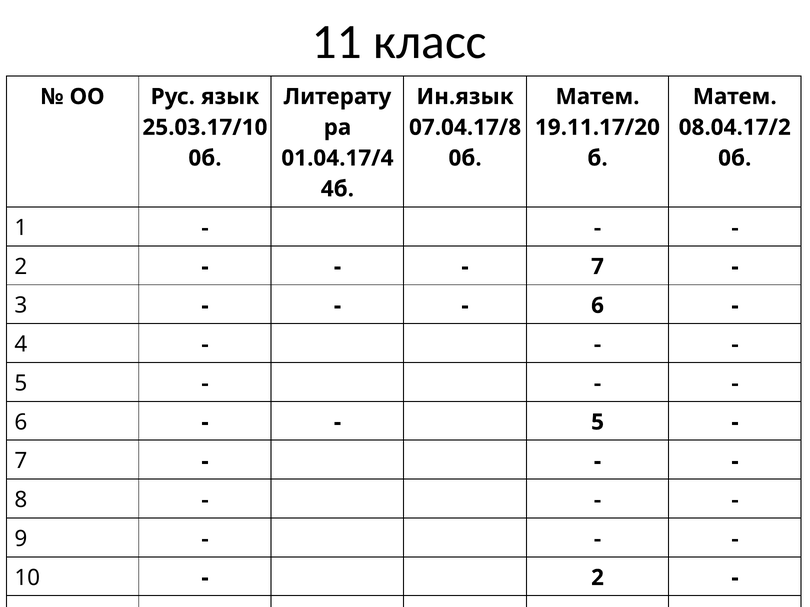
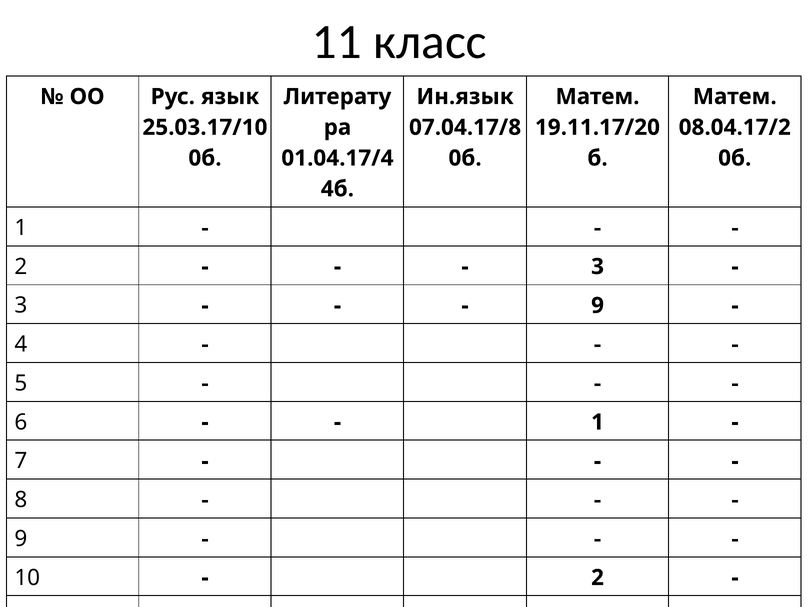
7 at (598, 267): 7 -> 3
6 at (598, 306): 6 -> 9
5 at (598, 422): 5 -> 1
